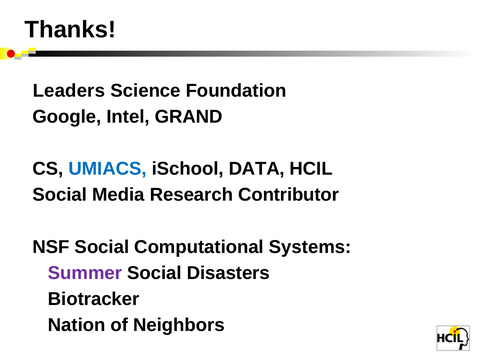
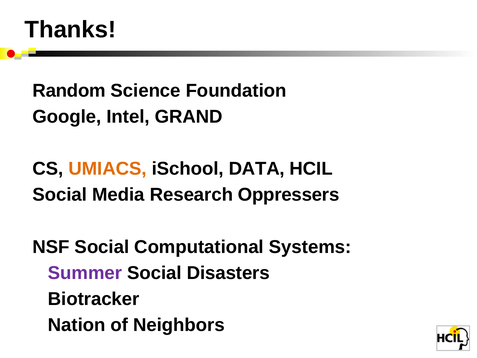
Leaders: Leaders -> Random
UMIACS colour: blue -> orange
Contributor: Contributor -> Oppressers
